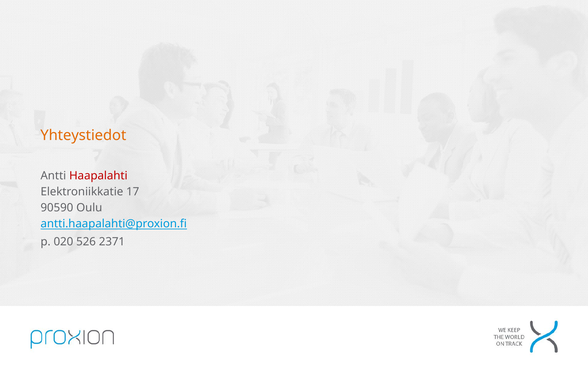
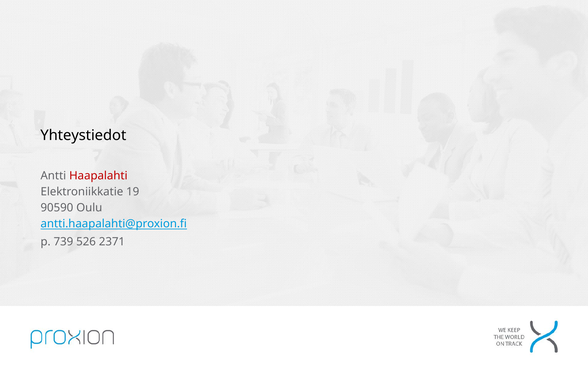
Yhteystiedot colour: orange -> black
17: 17 -> 19
020: 020 -> 739
